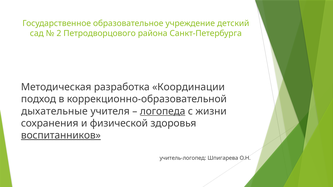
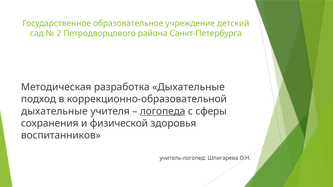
разработка Координации: Координации -> Дыхательные
жизни: жизни -> сферы
воспитанников underline: present -> none
